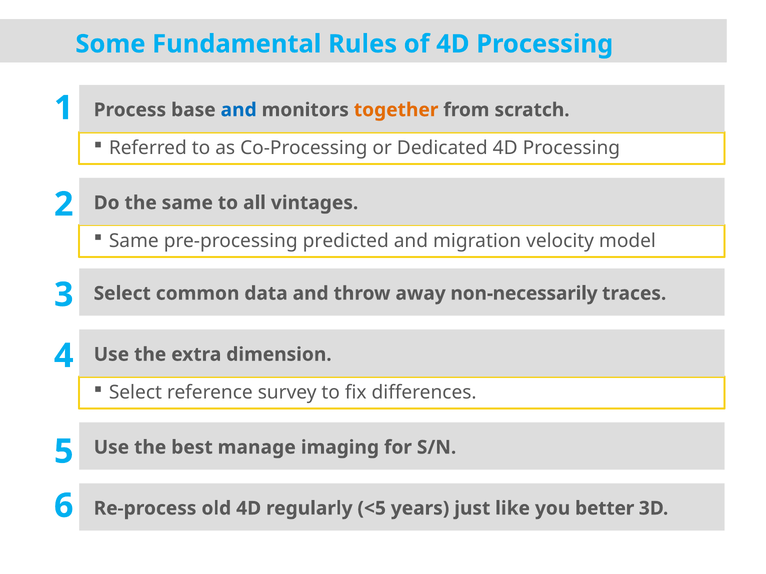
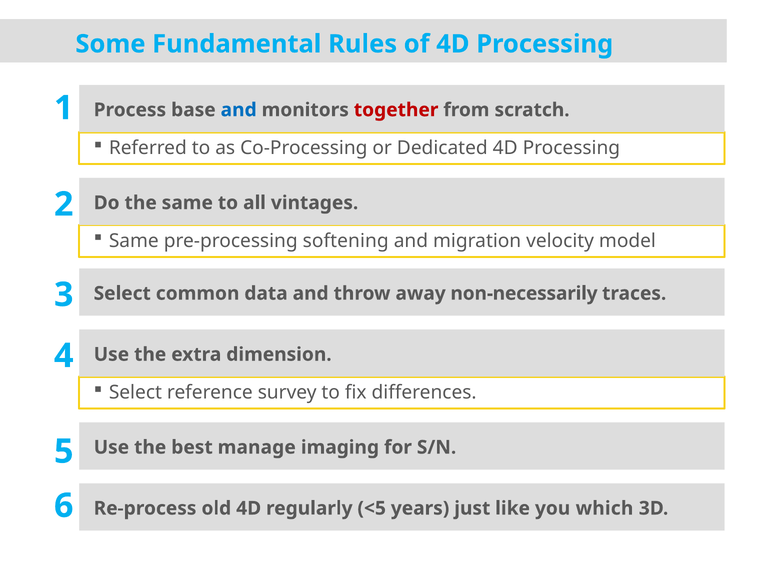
together colour: orange -> red
predicted: predicted -> softening
better: better -> which
